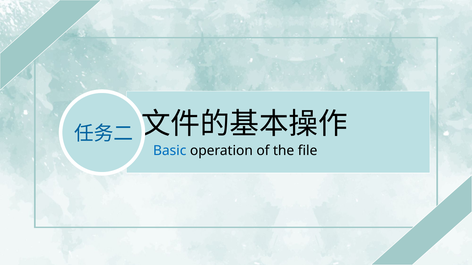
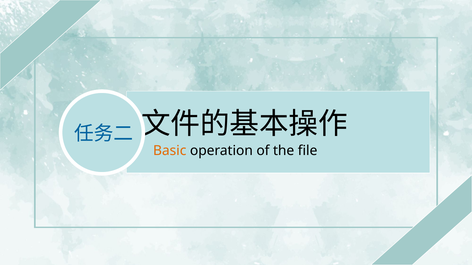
Basic colour: blue -> orange
